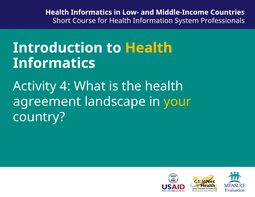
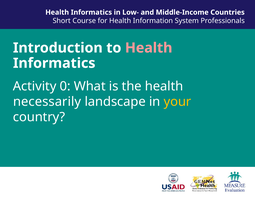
Health at (149, 48) colour: yellow -> pink
4: 4 -> 0
agreement: agreement -> necessarily
